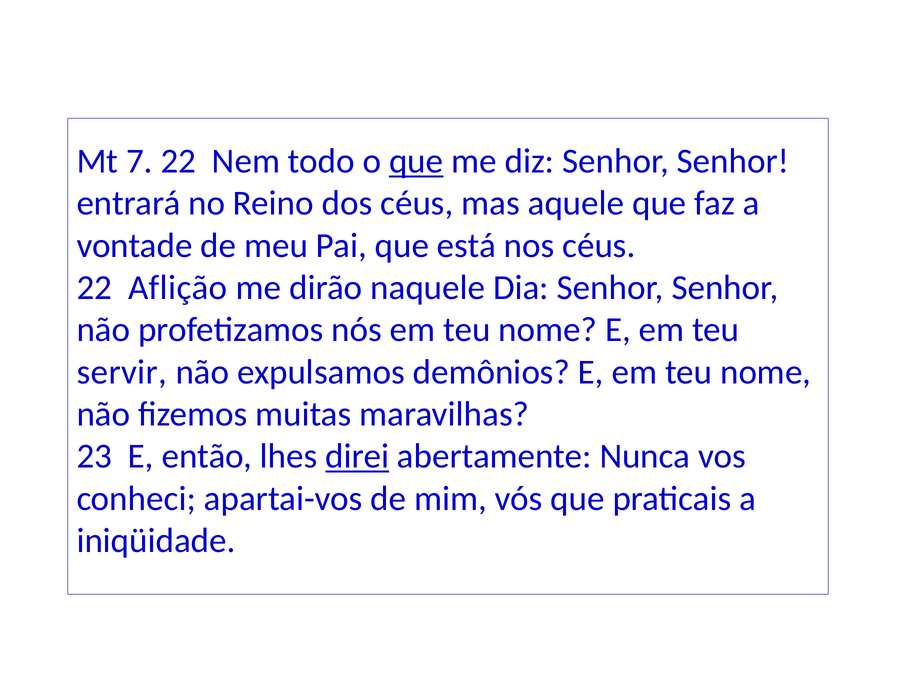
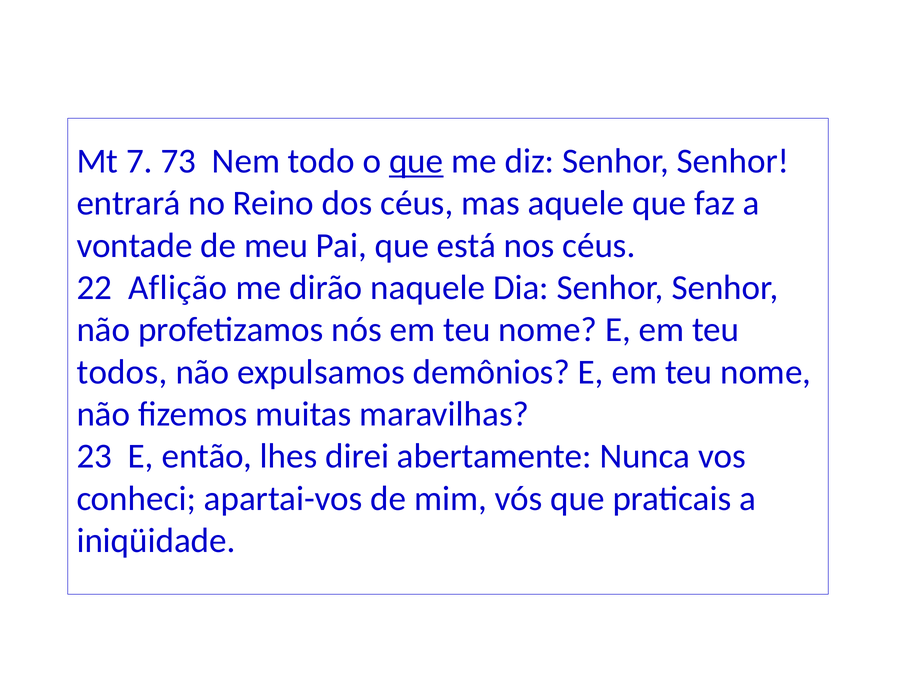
7 22: 22 -> 73
servir: servir -> todos
direi underline: present -> none
